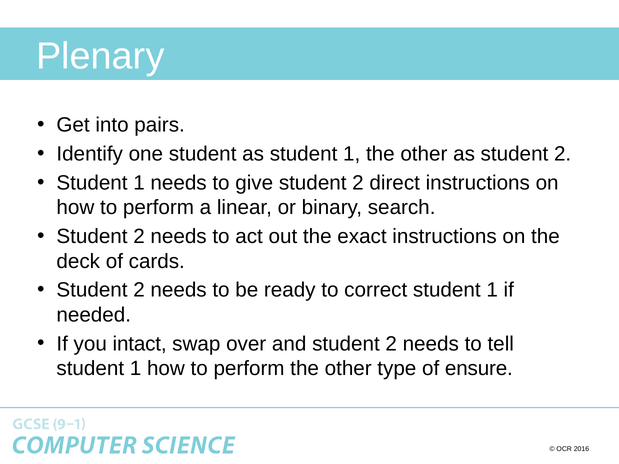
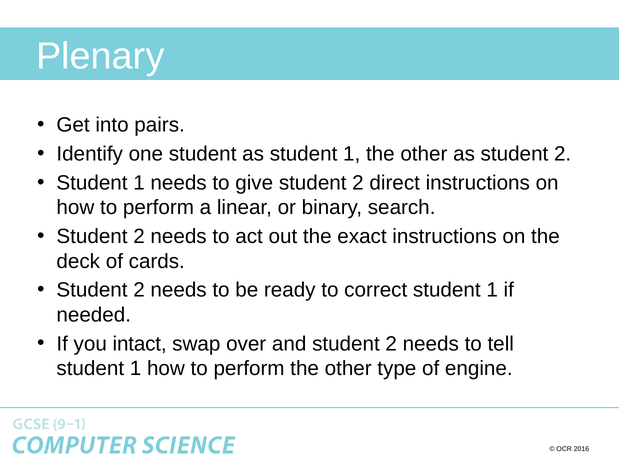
ensure: ensure -> engine
